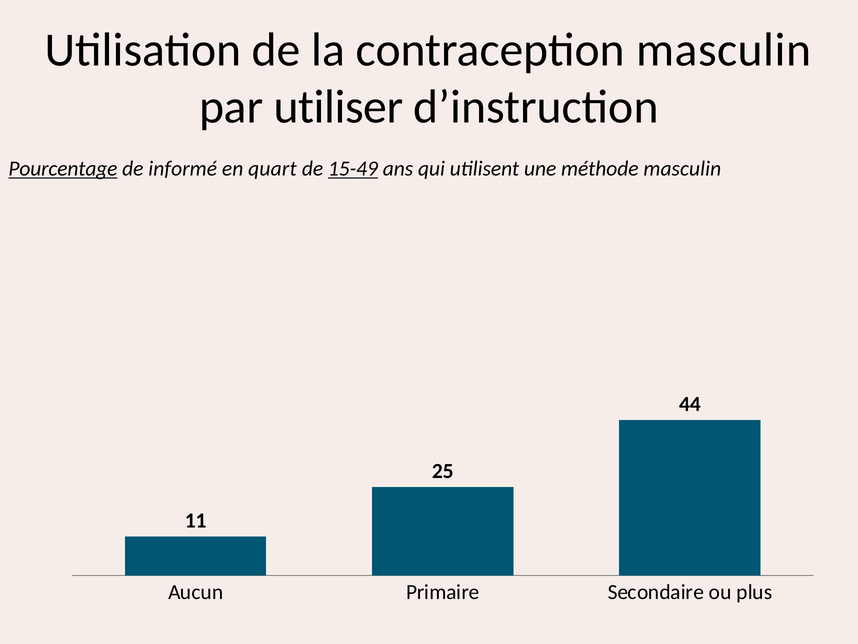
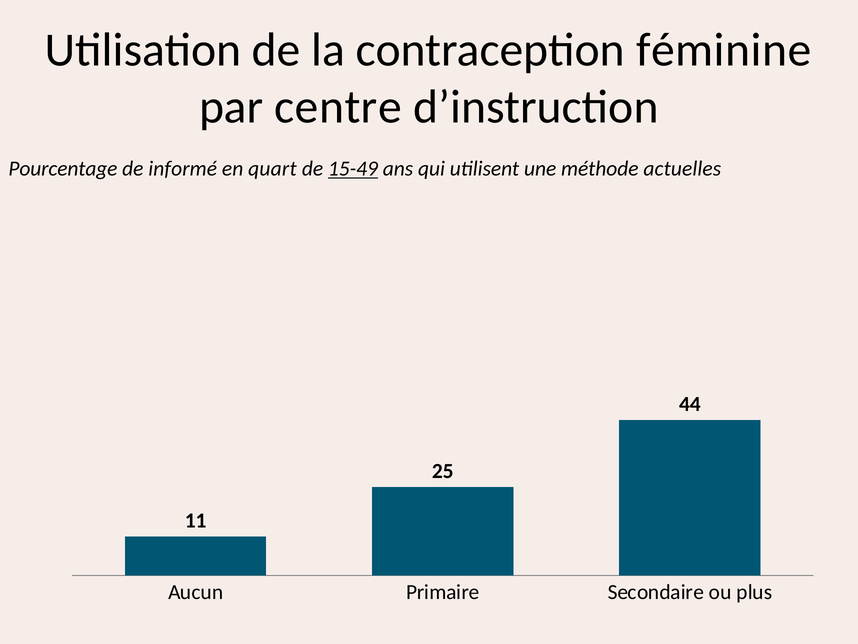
contraception masculin: masculin -> féminine
utiliser: utiliser -> centre
Pourcentage underline: present -> none
méthode masculin: masculin -> actuelles
